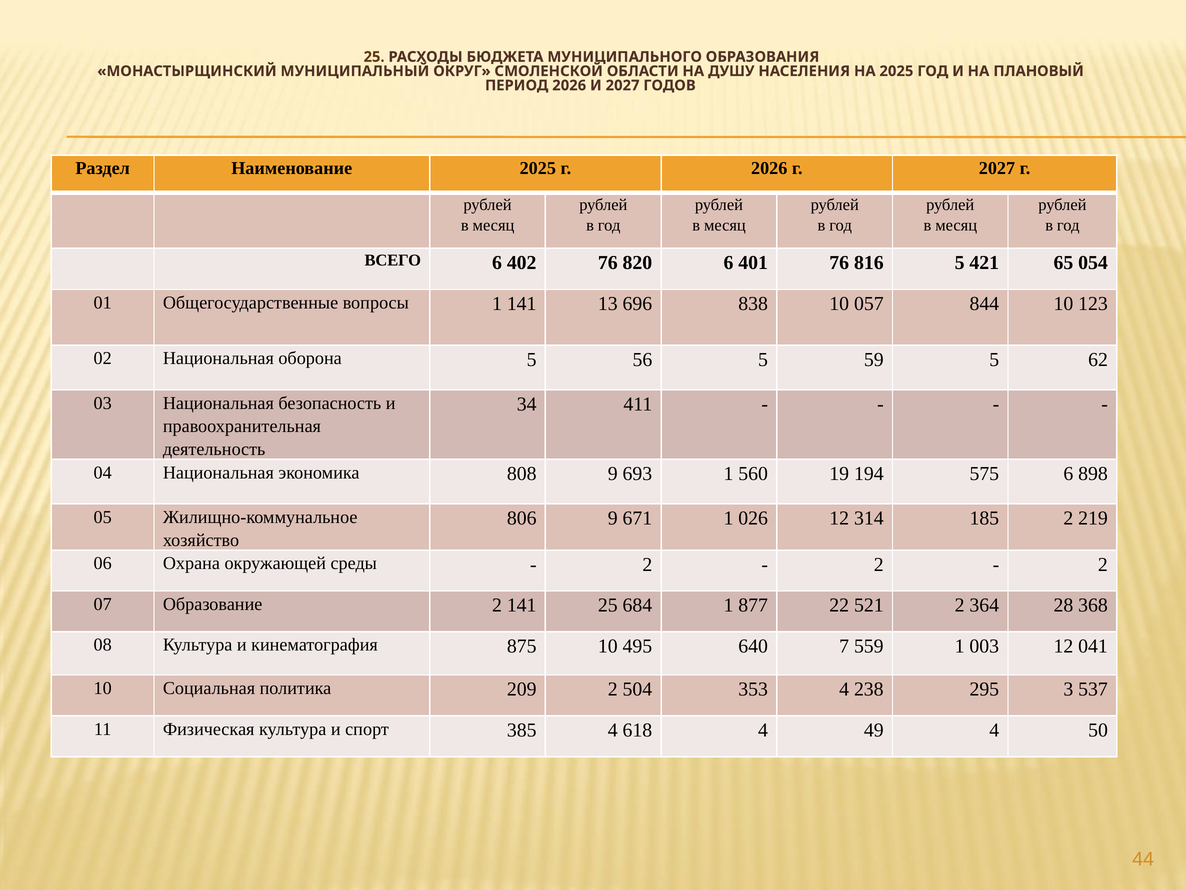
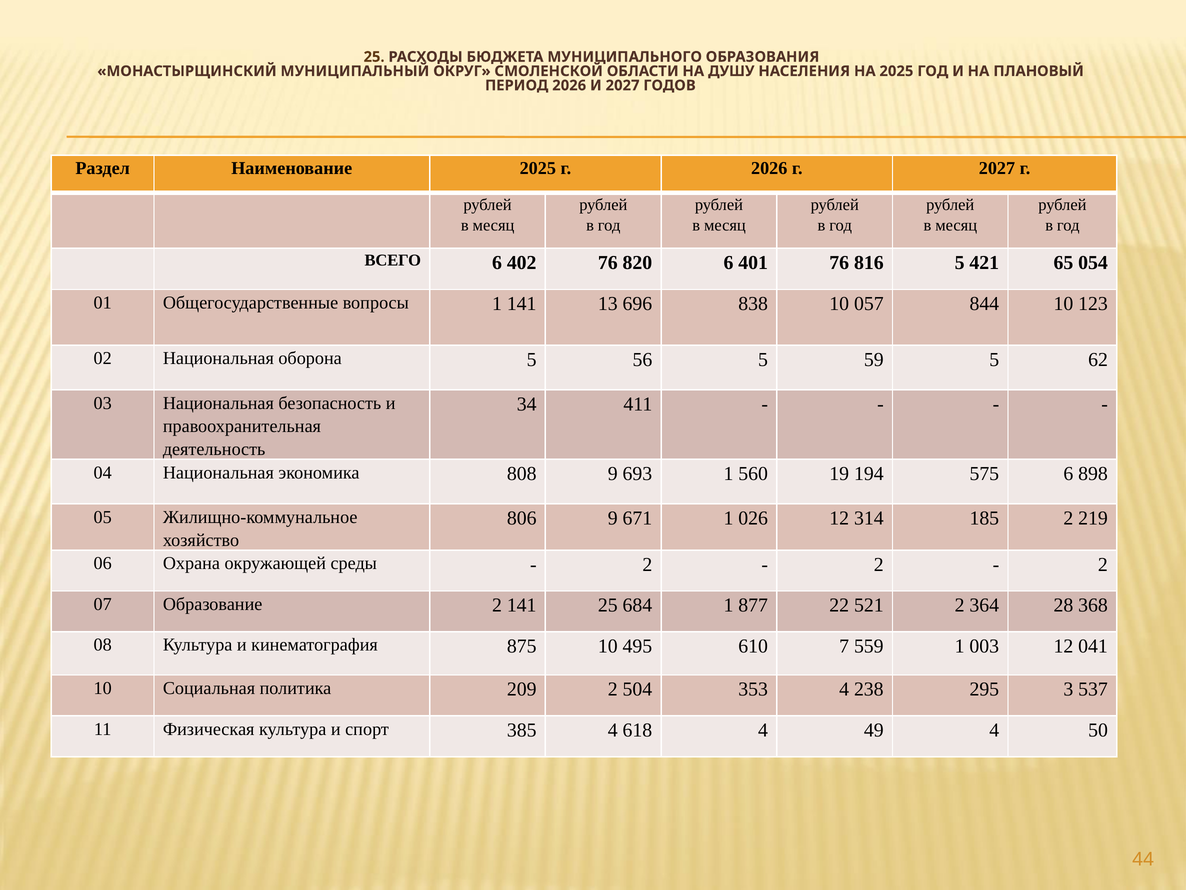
640: 640 -> 610
